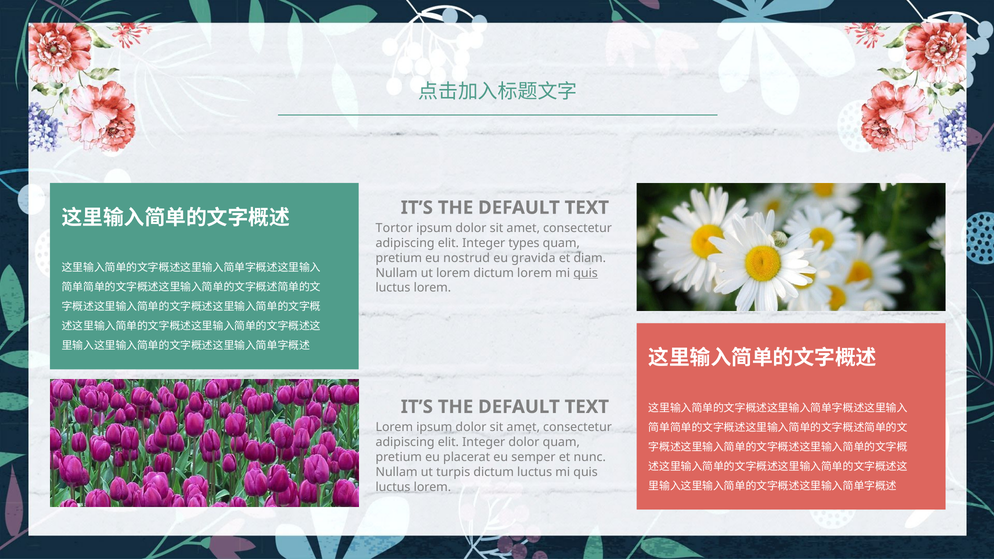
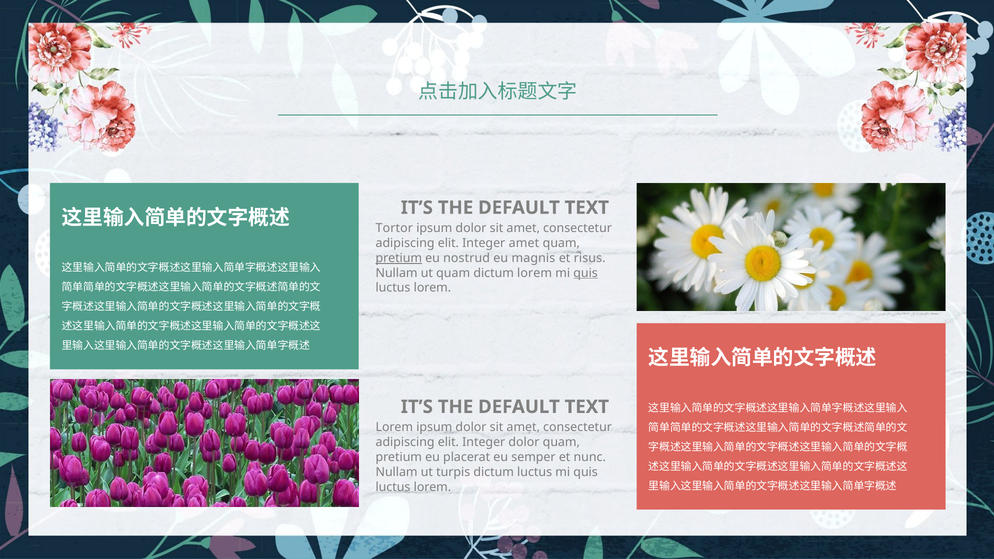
Integer types: types -> amet
pretium at (399, 258) underline: none -> present
gravida: gravida -> magnis
diam: diam -> risus
ut lorem: lorem -> quam
